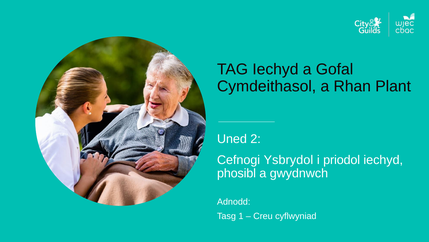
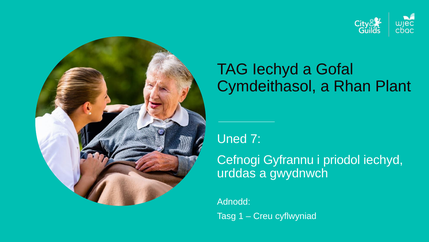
2: 2 -> 7
Ysbrydol: Ysbrydol -> Gyfrannu
phosibl: phosibl -> urddas
